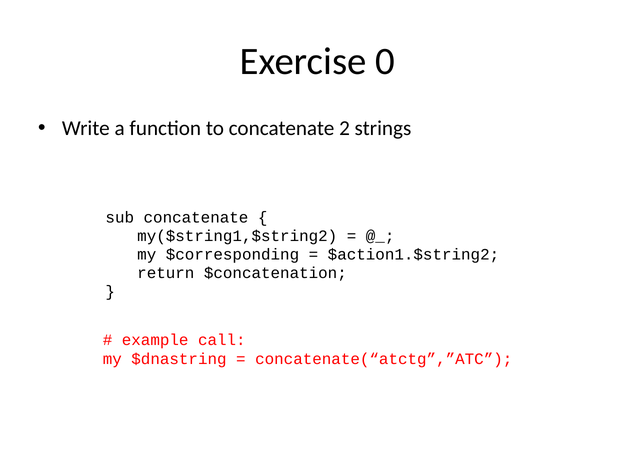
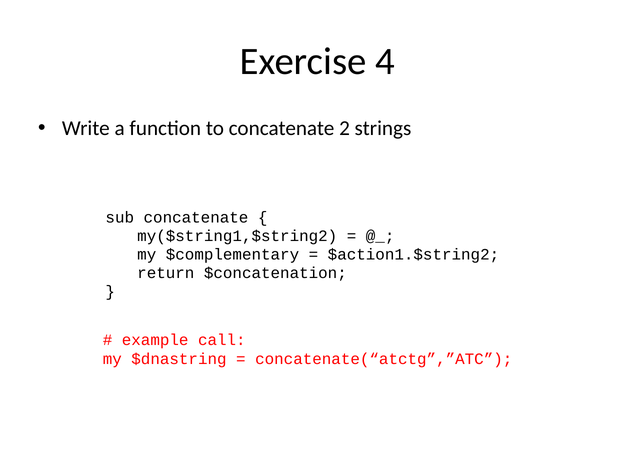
0: 0 -> 4
$corresponding: $corresponding -> $complementary
